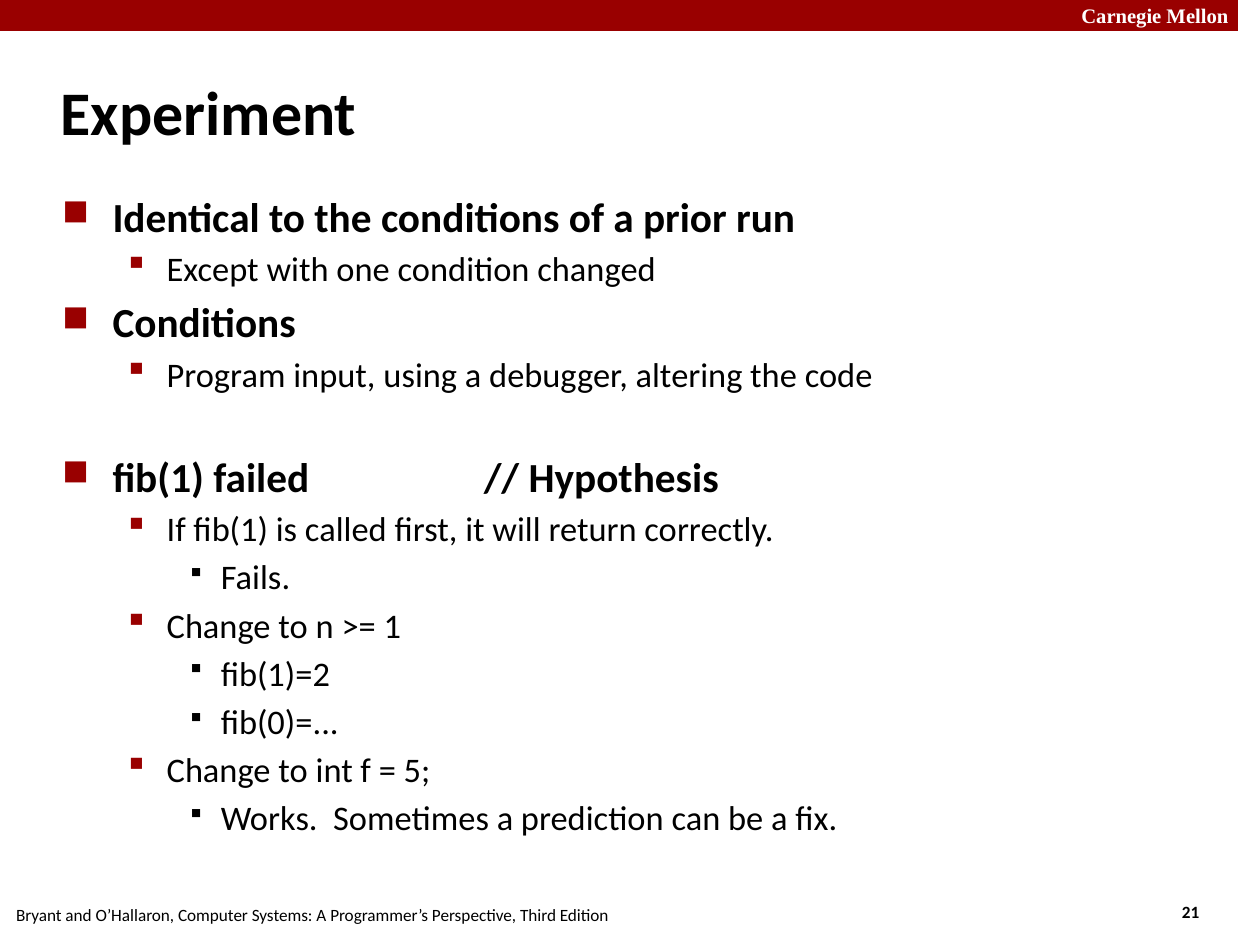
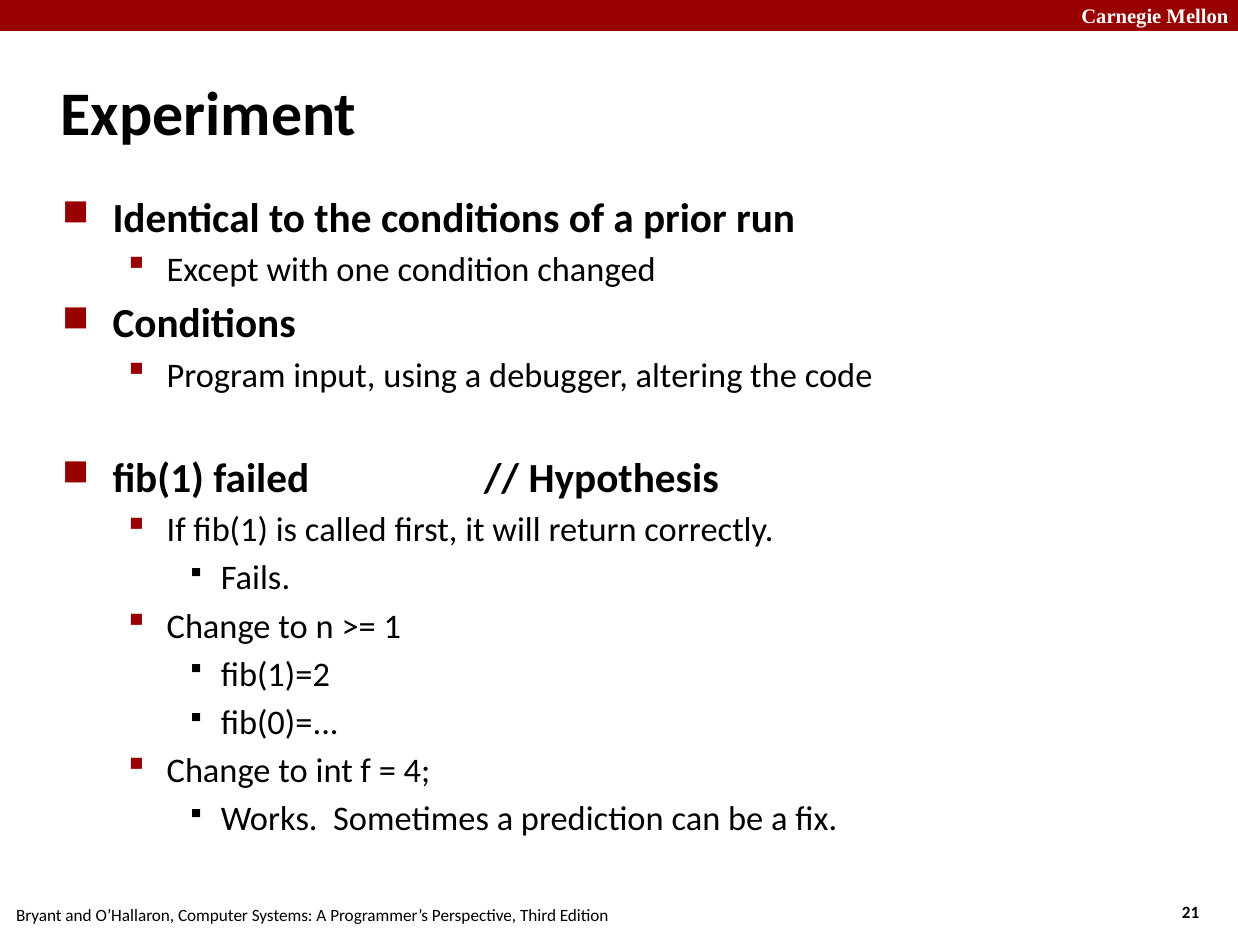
5: 5 -> 4
